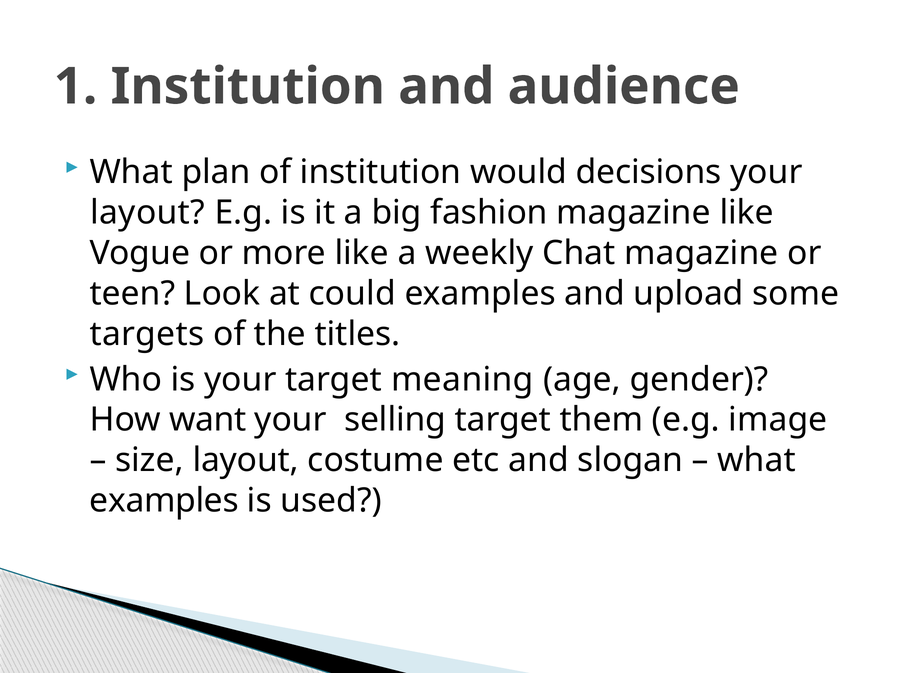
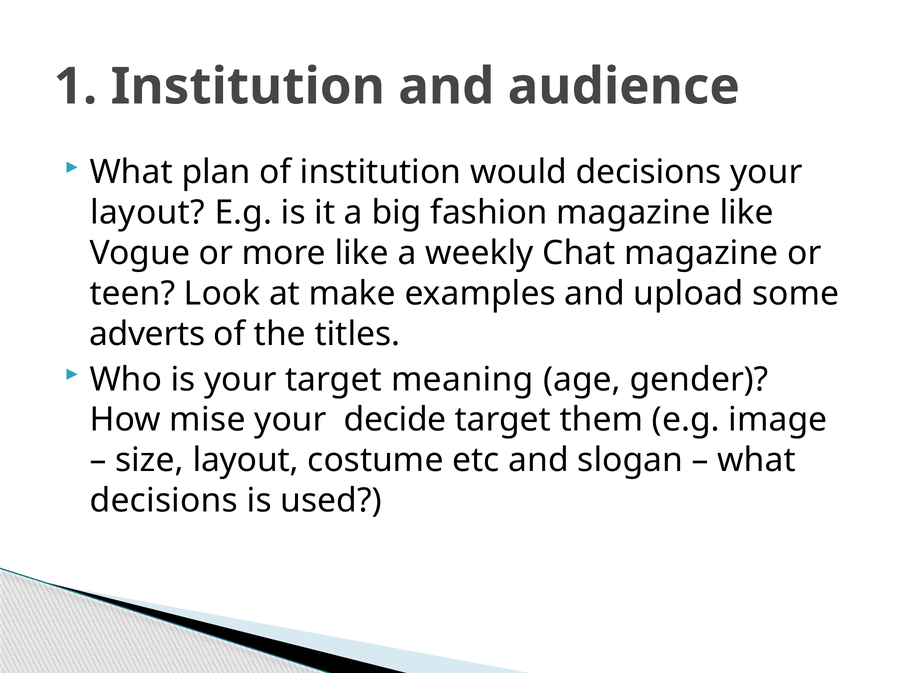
could: could -> make
targets: targets -> adverts
want: want -> mise
selling: selling -> decide
examples at (164, 501): examples -> decisions
